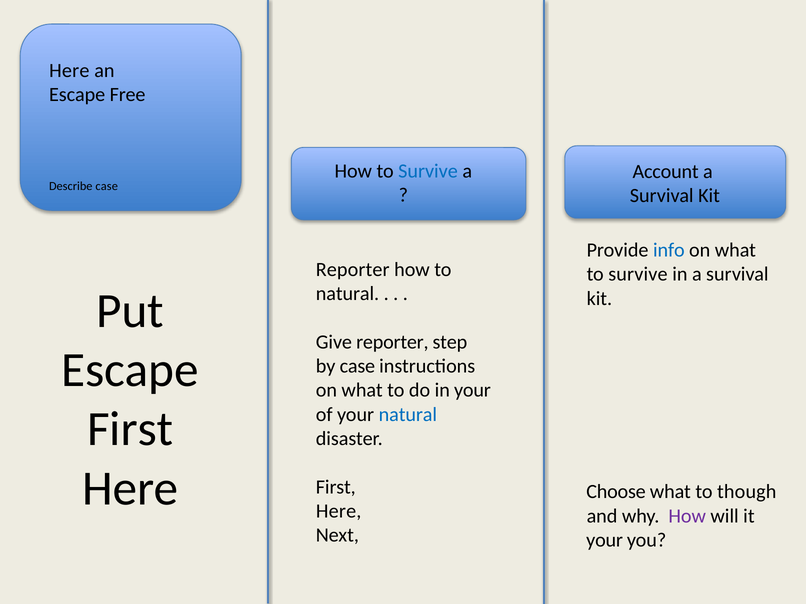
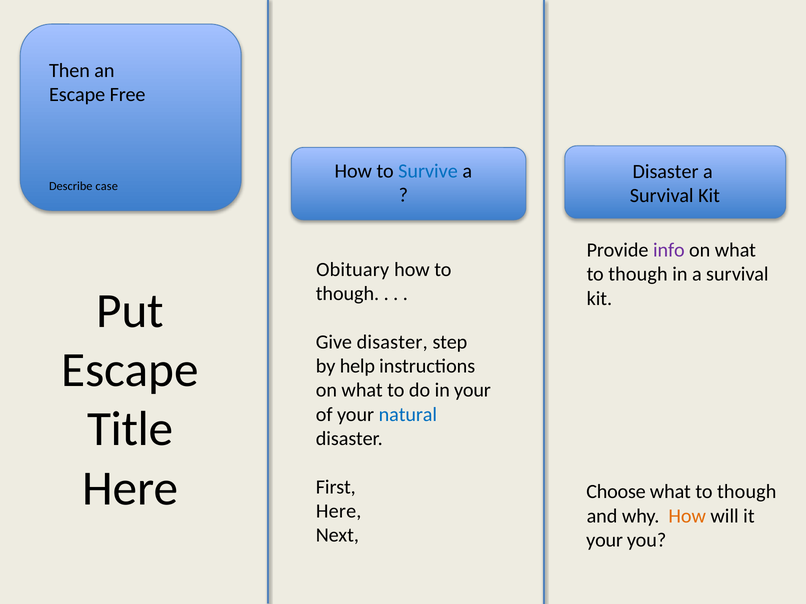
Here at (69, 71): Here -> Then
Account at (666, 172): Account -> Disaster
info colour: blue -> purple
Reporter at (353, 270): Reporter -> Obituary
survive at (638, 275): survive -> though
natural at (347, 294): natural -> though
Give reporter: reporter -> disaster
by case: case -> help
First at (130, 430): First -> Title
How at (687, 516) colour: purple -> orange
